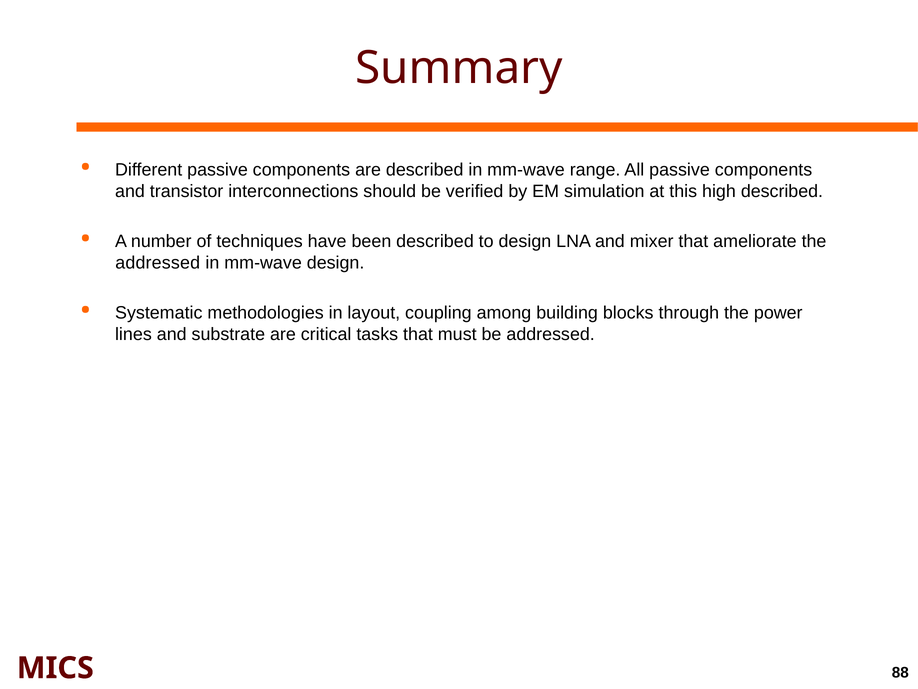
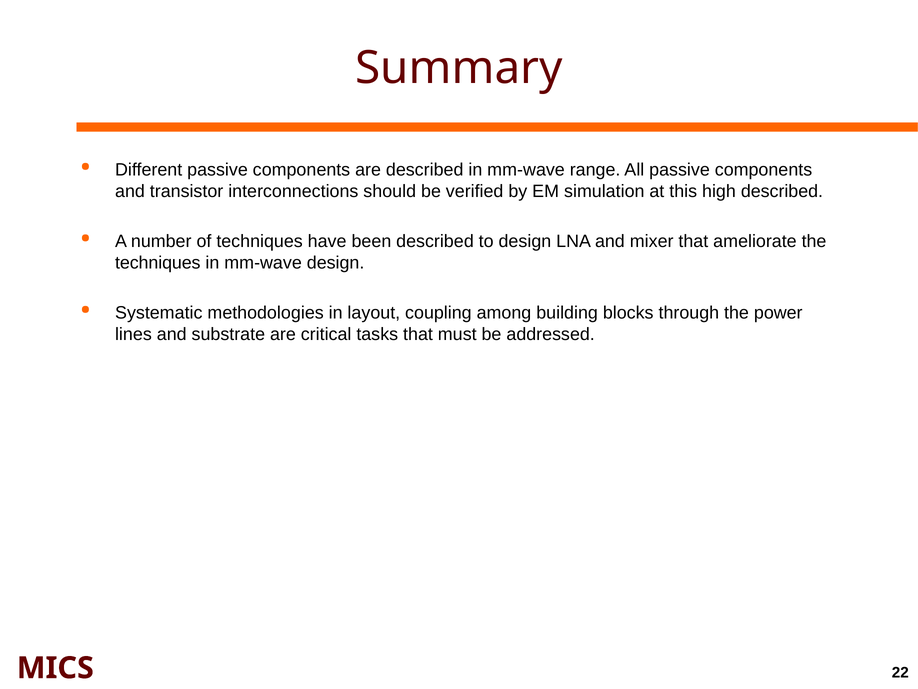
addressed at (158, 262): addressed -> techniques
88: 88 -> 22
